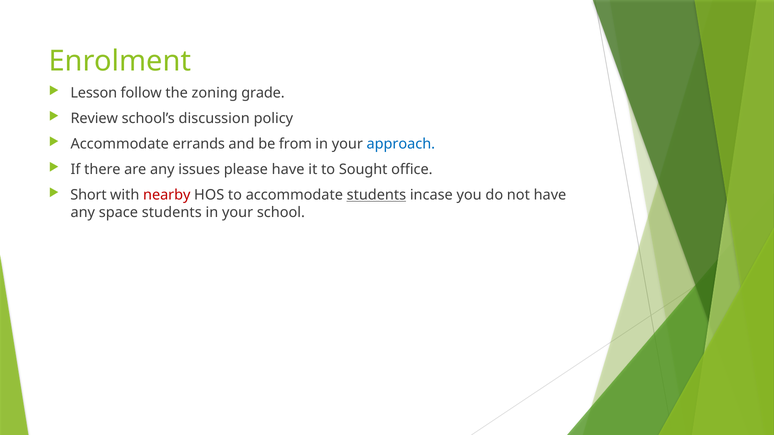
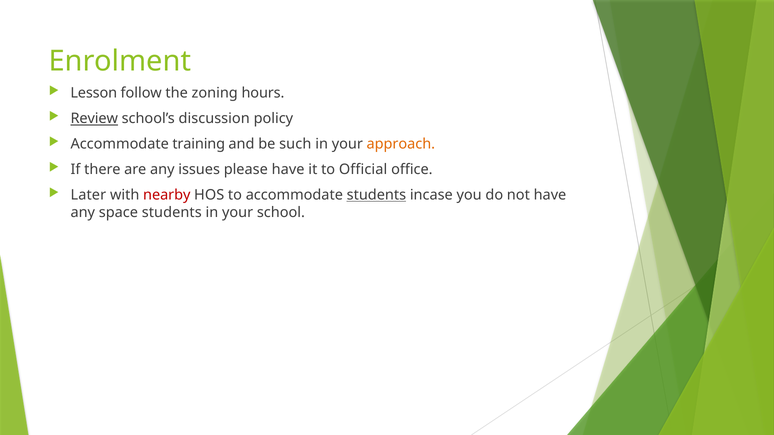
grade: grade -> hours
Review underline: none -> present
errands: errands -> training
from: from -> such
approach colour: blue -> orange
Sought: Sought -> Official
Short: Short -> Later
